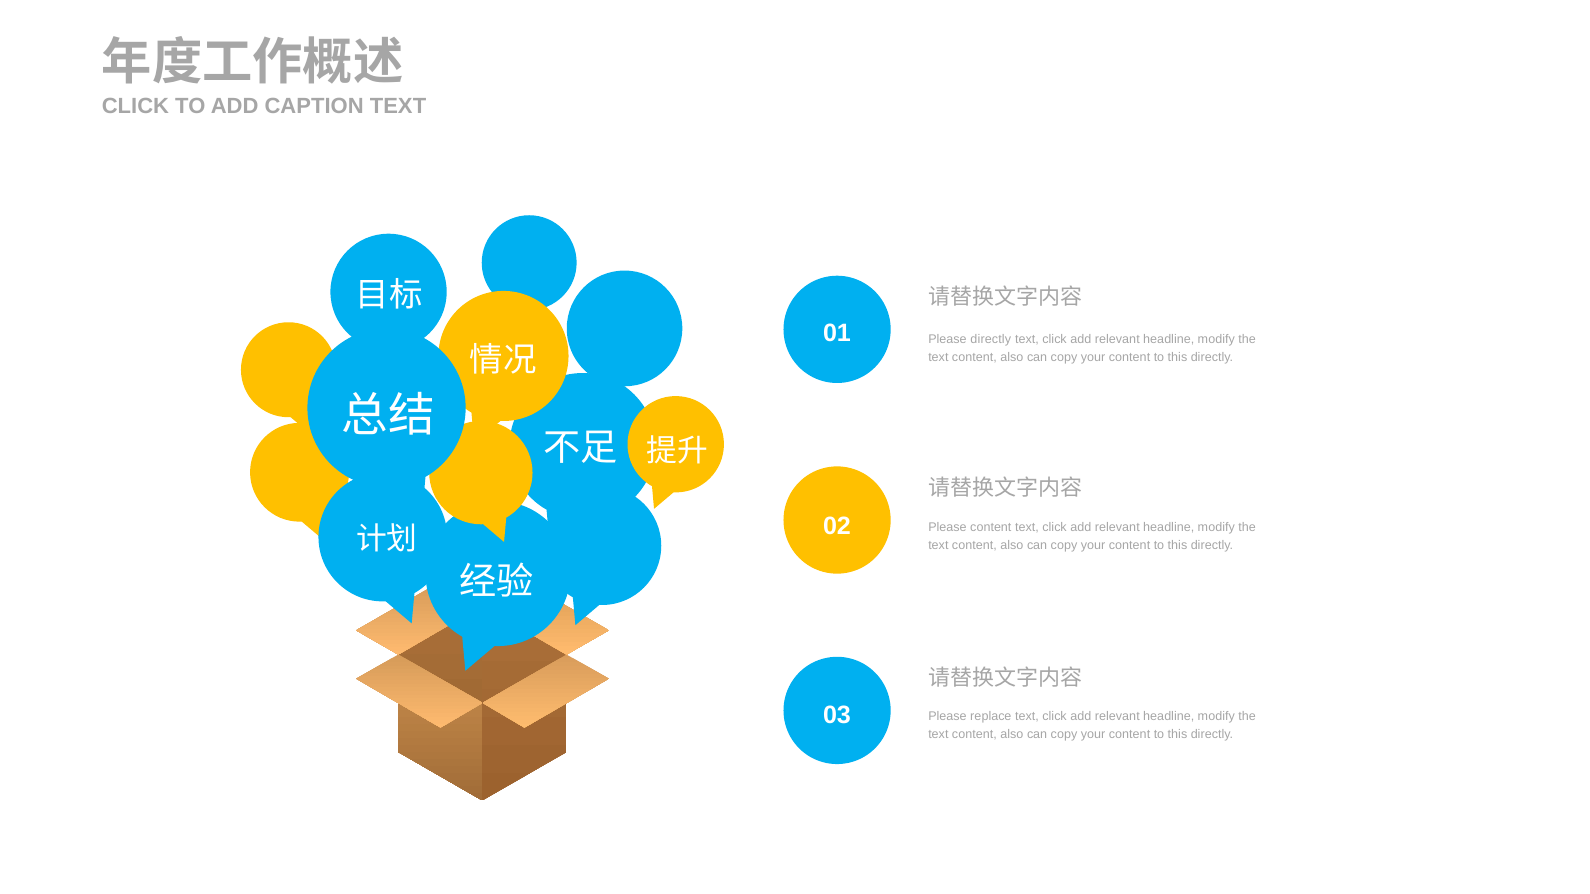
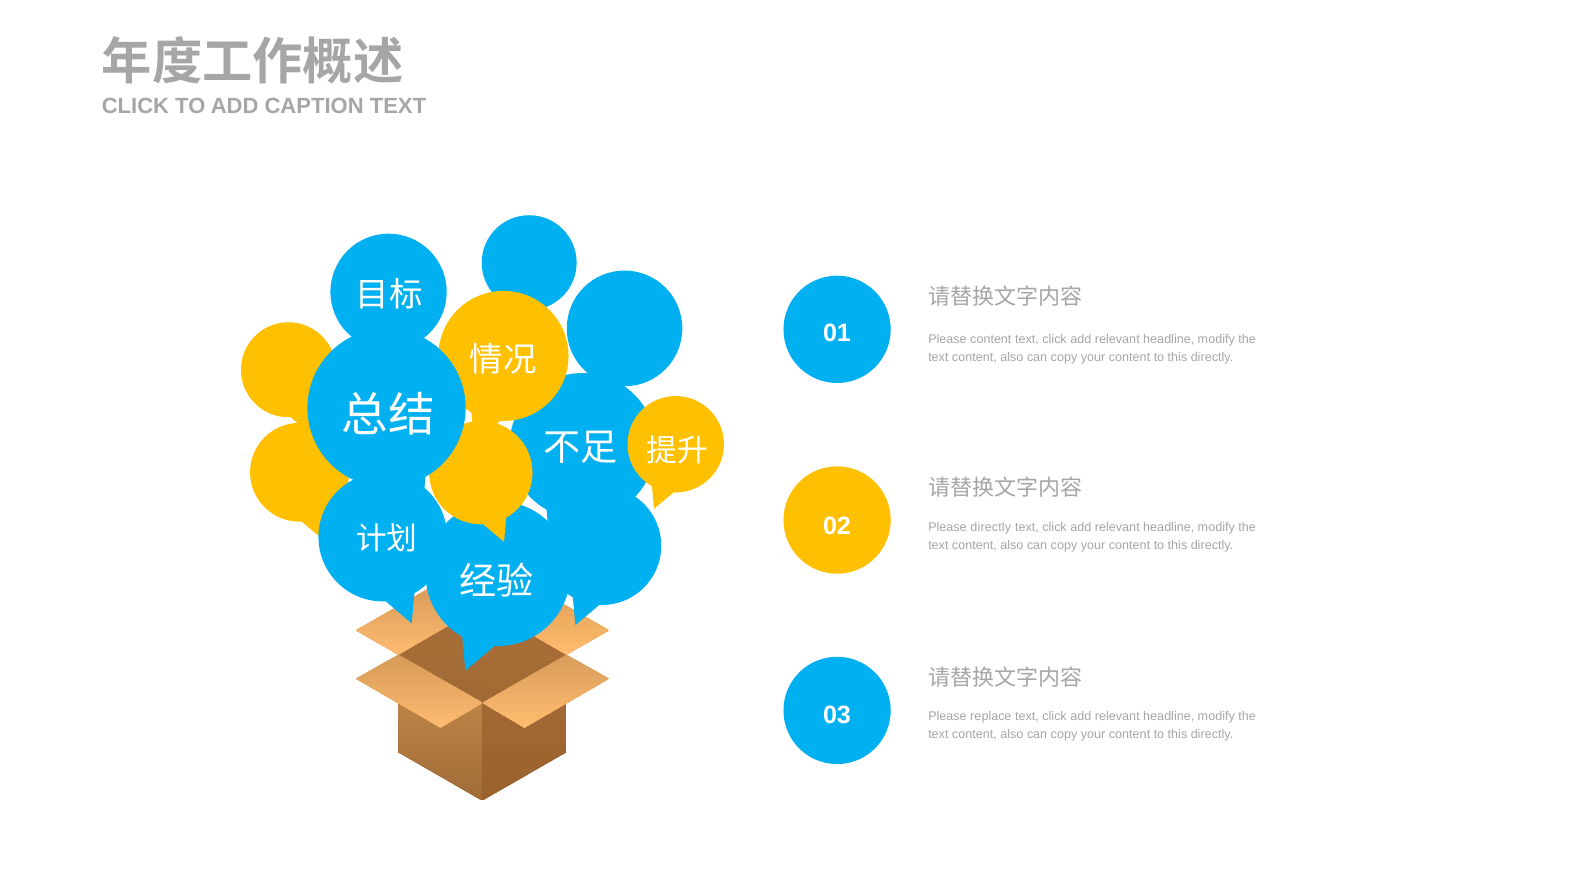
Please directly: directly -> content
Please content: content -> directly
